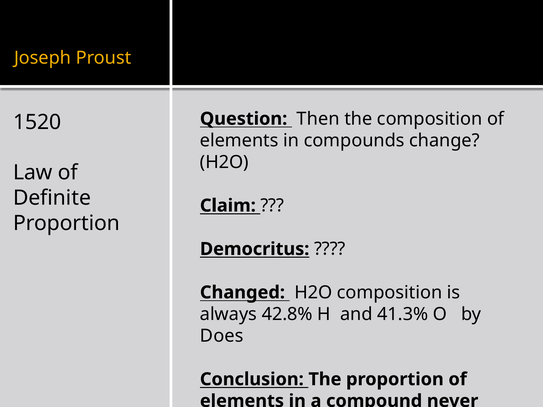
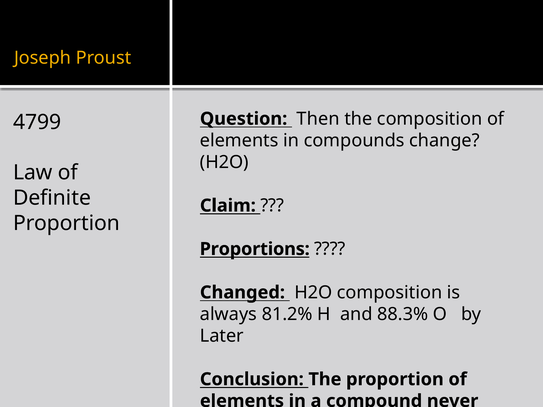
1520: 1520 -> 4799
Democritus at (255, 249): Democritus -> Proportions
42.8%: 42.8% -> 81.2%
41.3%: 41.3% -> 88.3%
Does: Does -> Later
